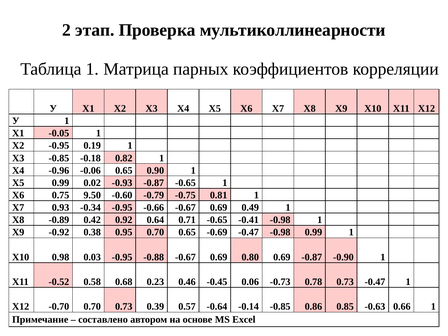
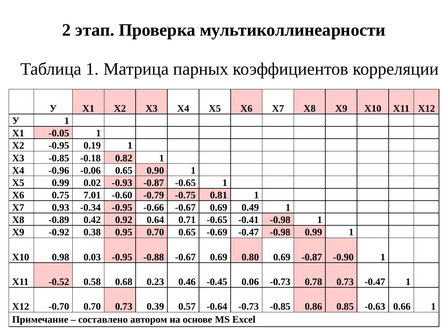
9.50: 9.50 -> 7.01
-0.64 -0.14: -0.14 -> -0.73
